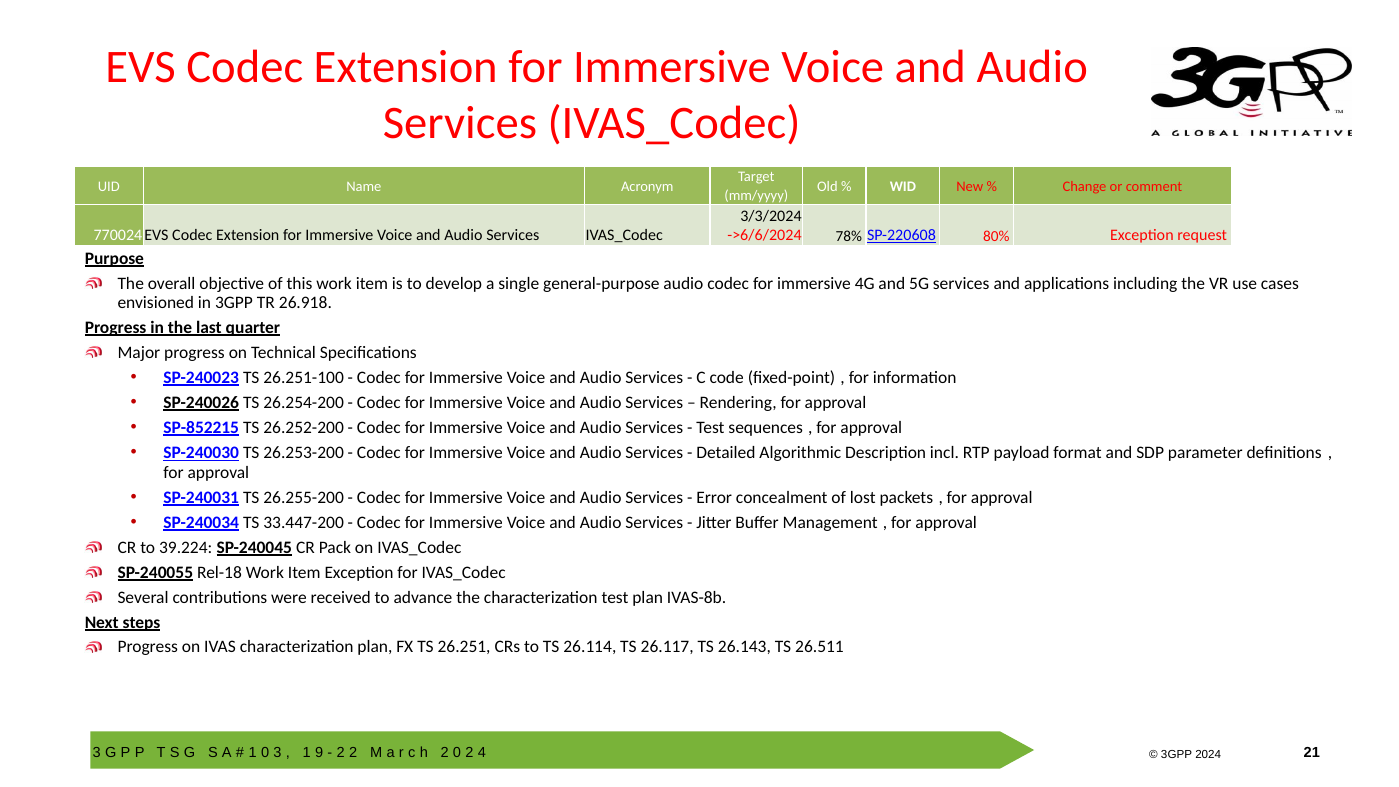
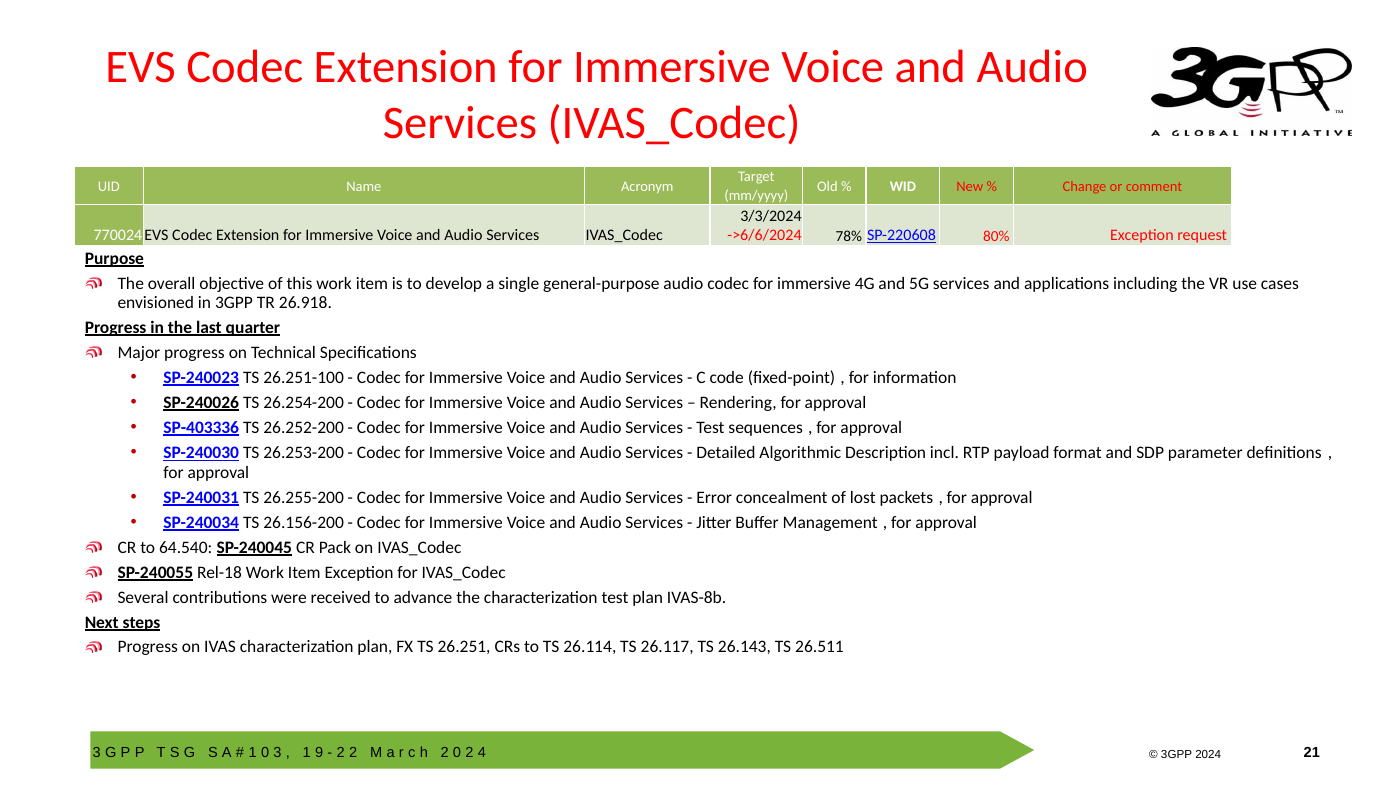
SP-852215: SP-852215 -> SP-403336
33.447-200: 33.447-200 -> 26.156-200
39.224: 39.224 -> 64.540
